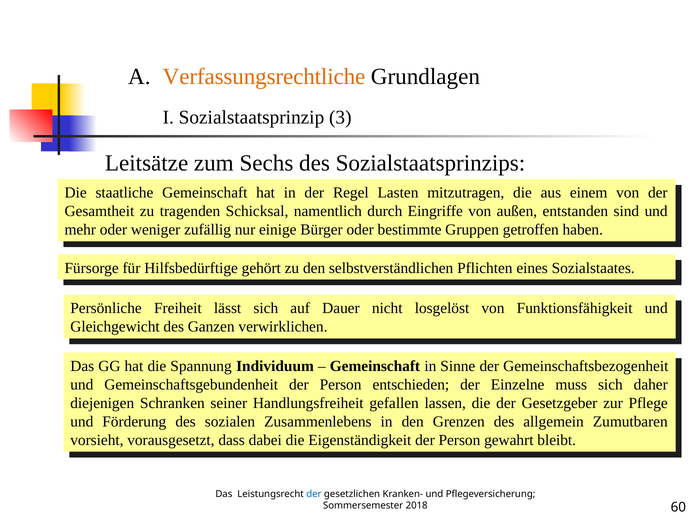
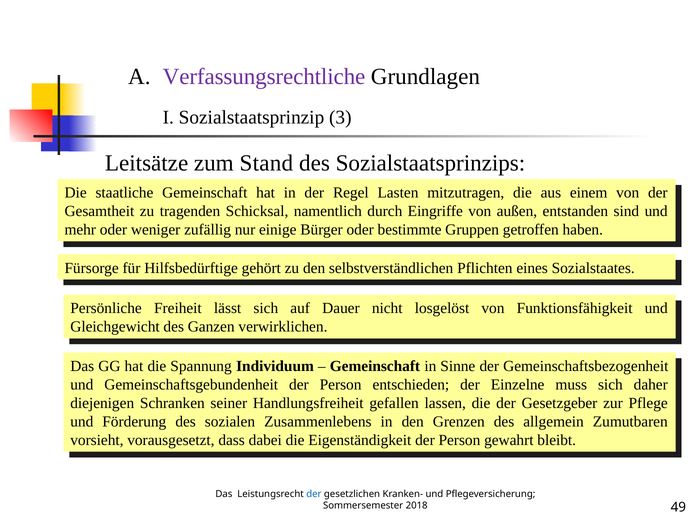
Verfassungsrechtliche colour: orange -> purple
Sechs: Sechs -> Stand
60: 60 -> 49
